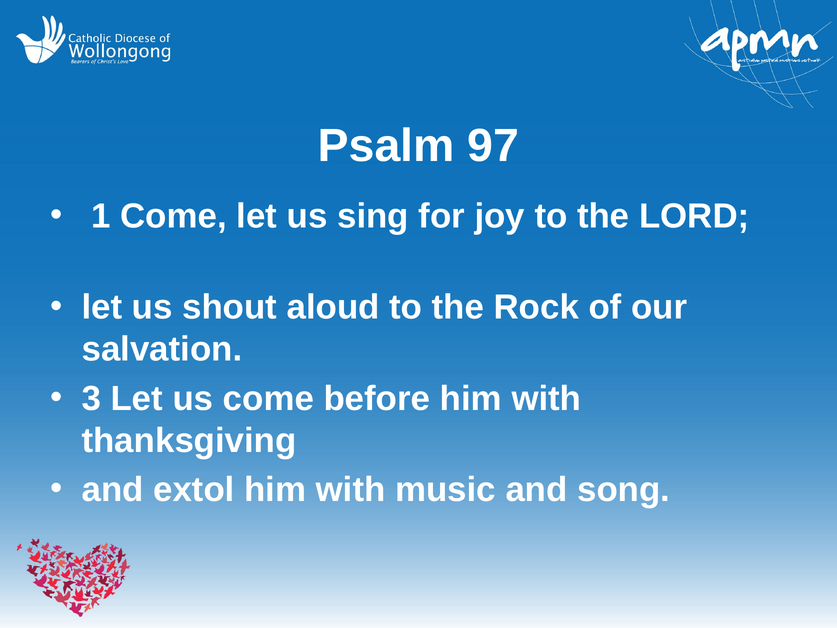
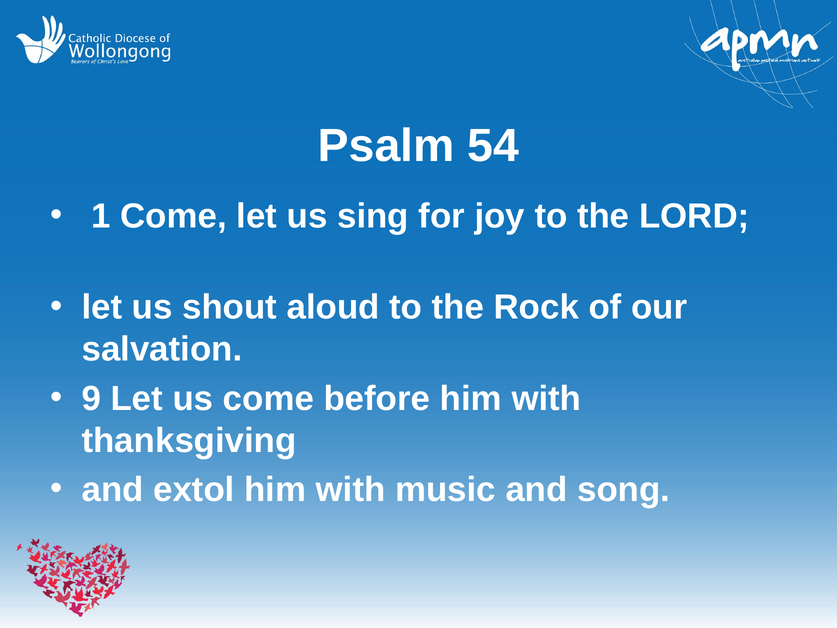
97: 97 -> 54
3: 3 -> 9
